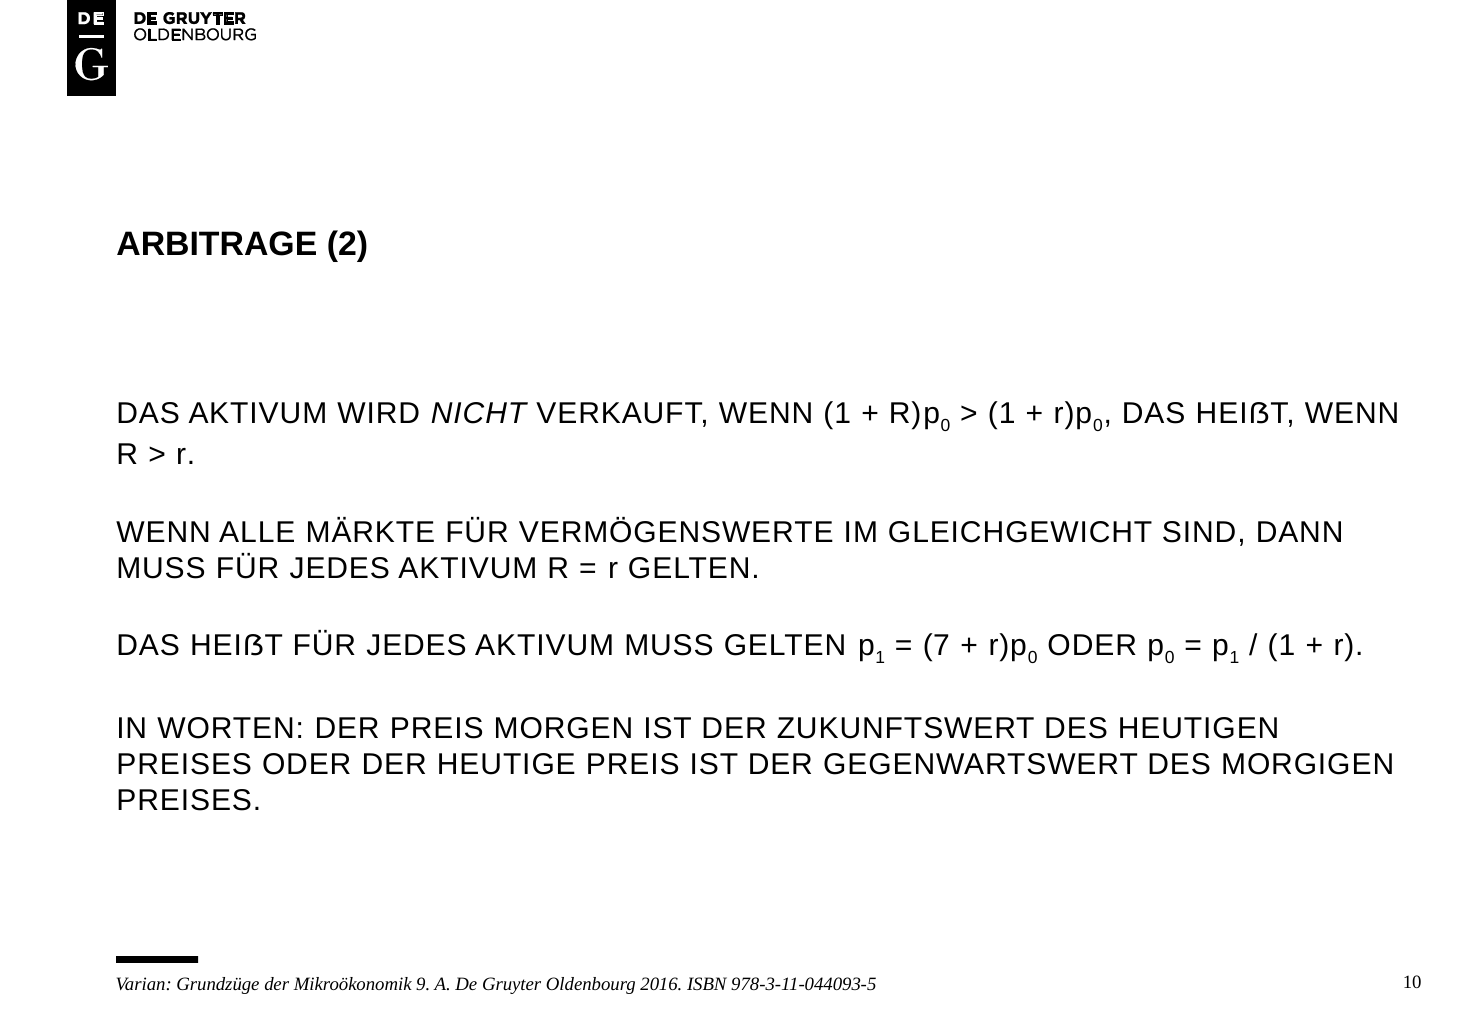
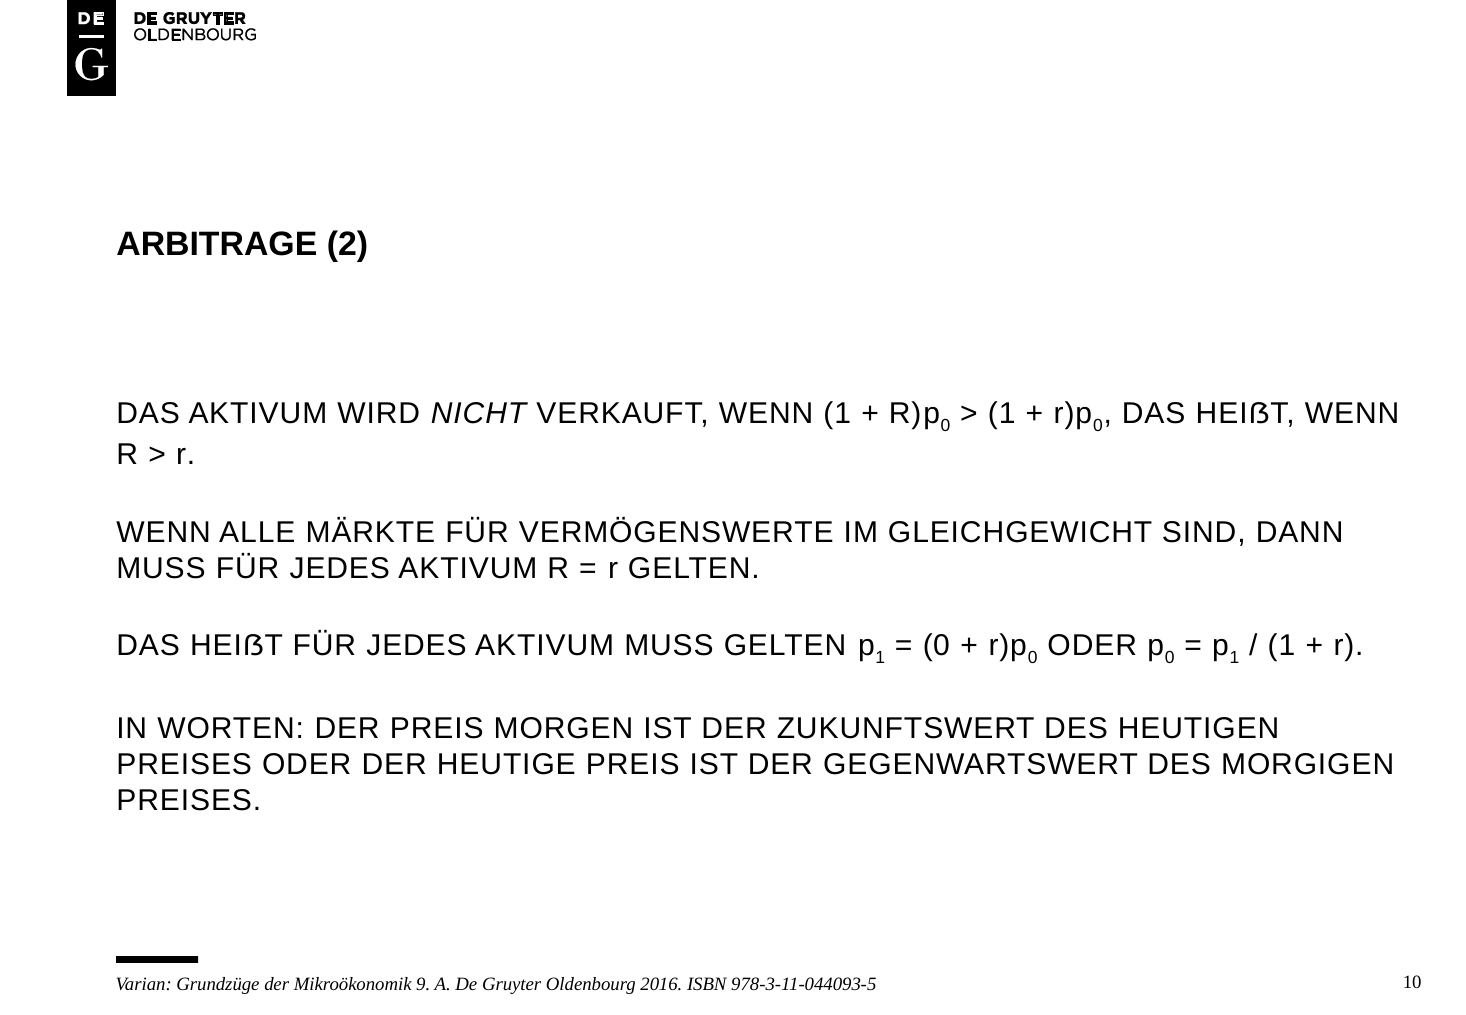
7 at (936, 646): 7 -> 0
